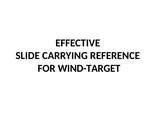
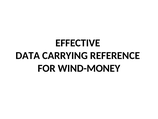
SLIDE: SLIDE -> DATA
WIND-TARGET: WIND-TARGET -> WIND-MONEY
